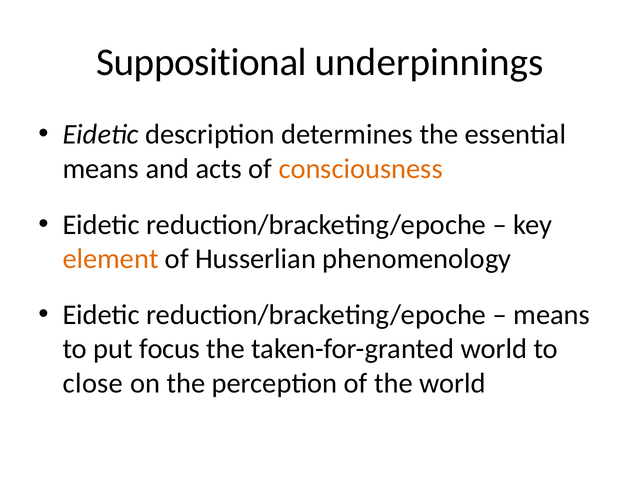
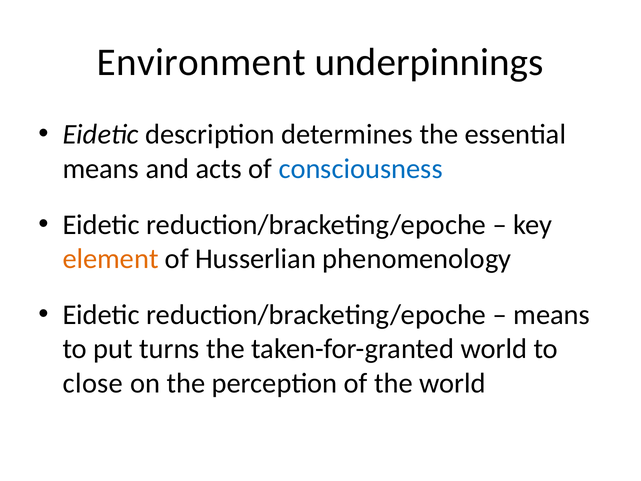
Suppositional: Suppositional -> Environment
consciousness colour: orange -> blue
focus: focus -> turns
